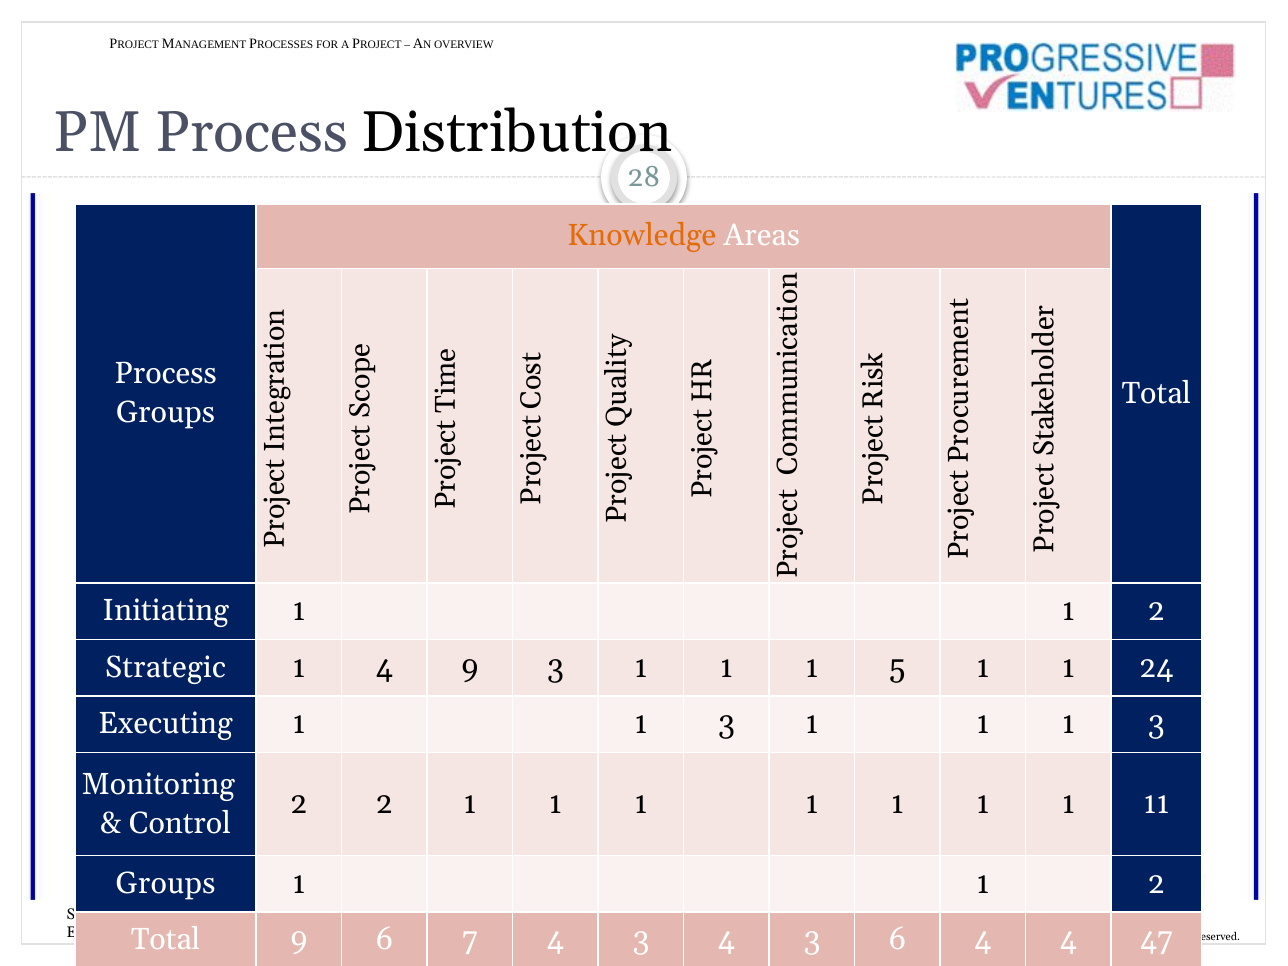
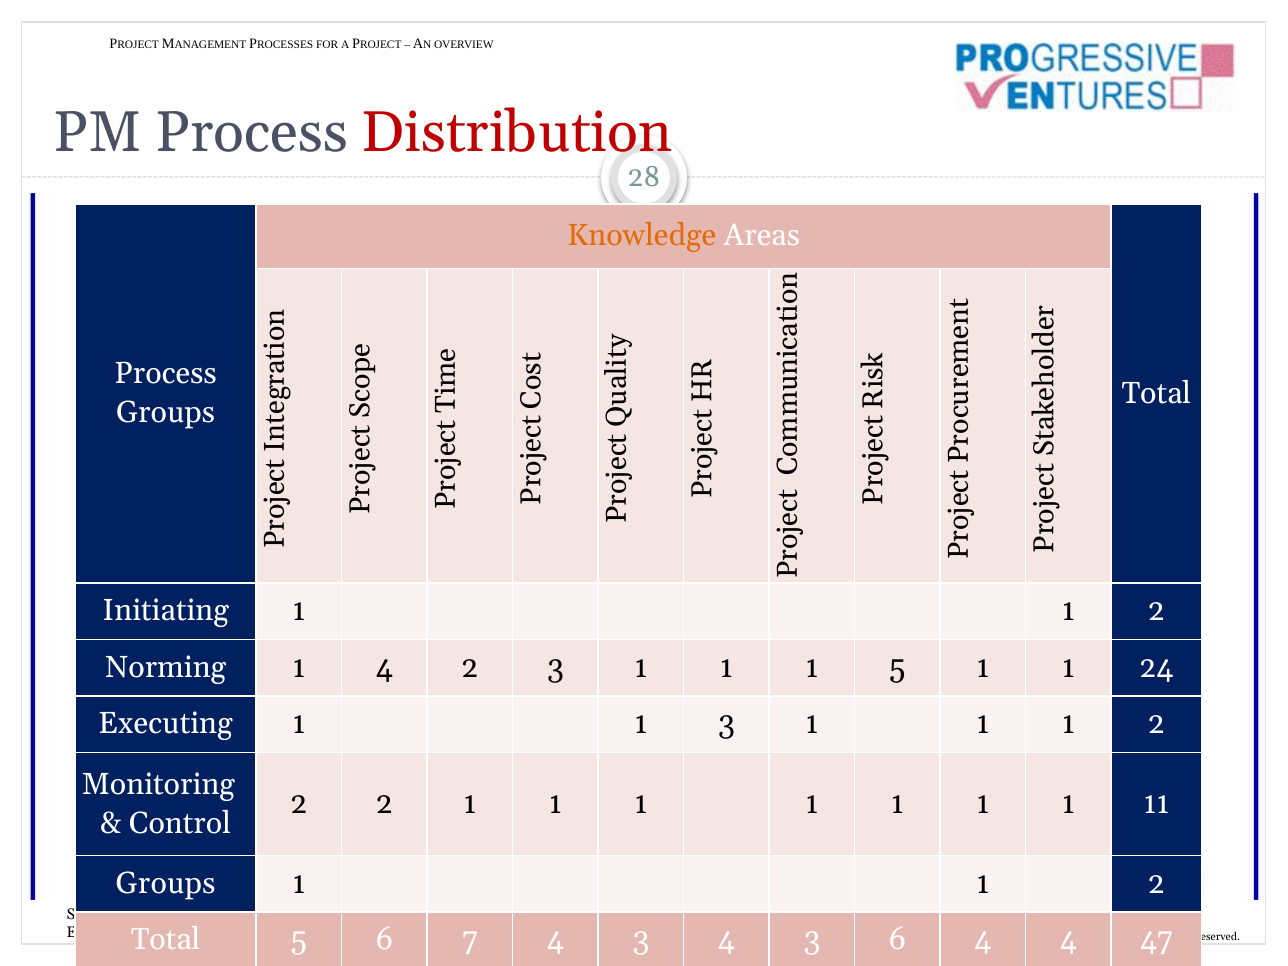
Distribution colour: black -> red
Strategic: Strategic -> Norming
4 9: 9 -> 2
1 1 1 3: 3 -> 2
Total 9: 9 -> 5
